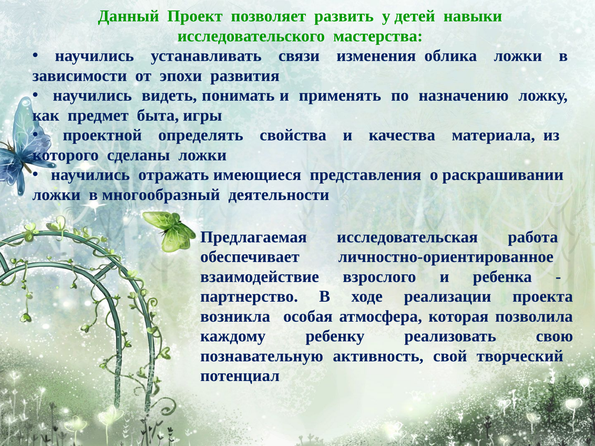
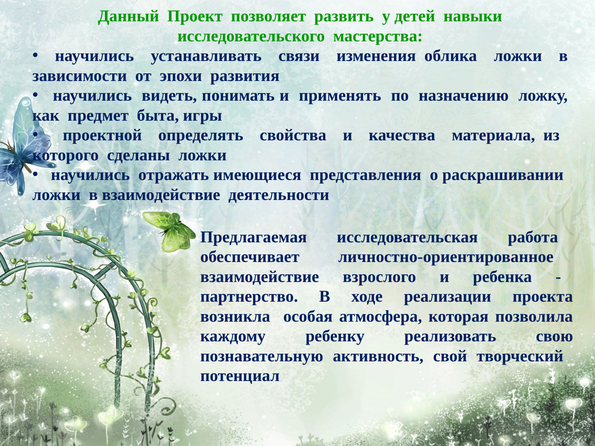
в многообразный: многообразный -> взаимодействие
